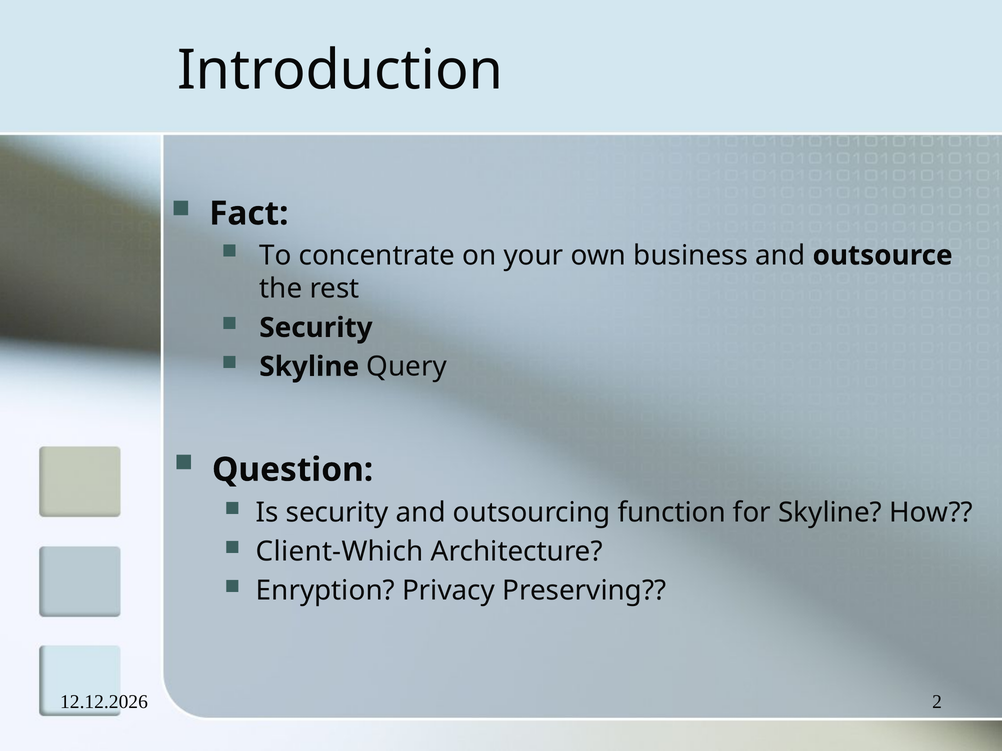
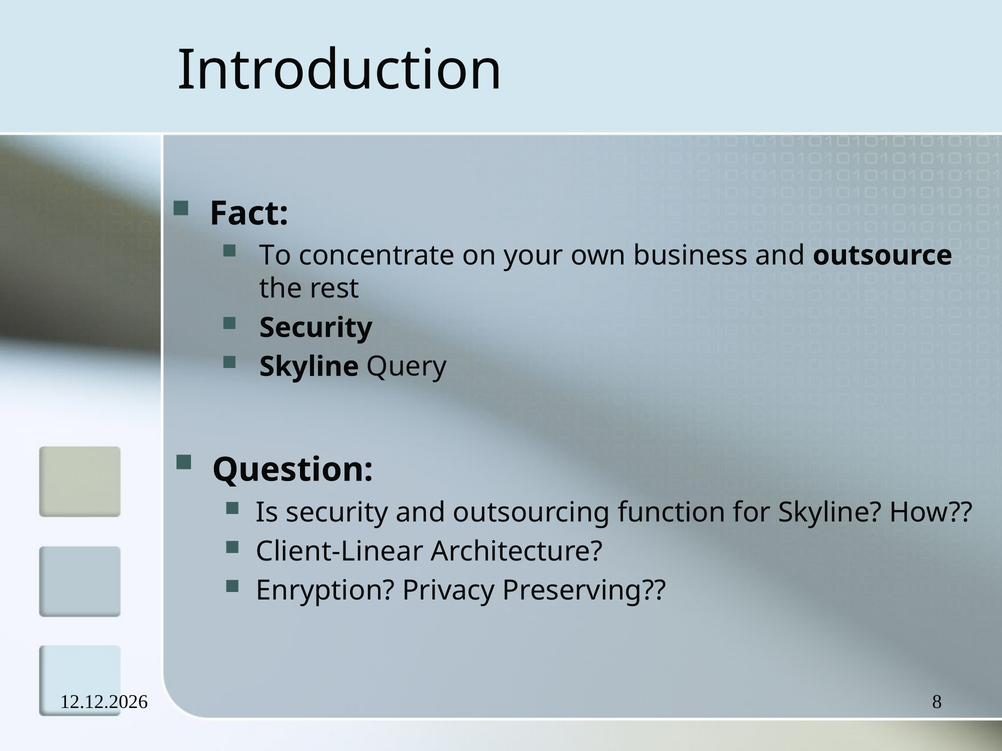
Client-Which: Client-Which -> Client-Linear
2: 2 -> 8
